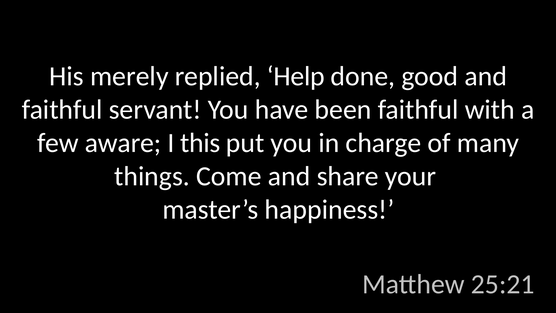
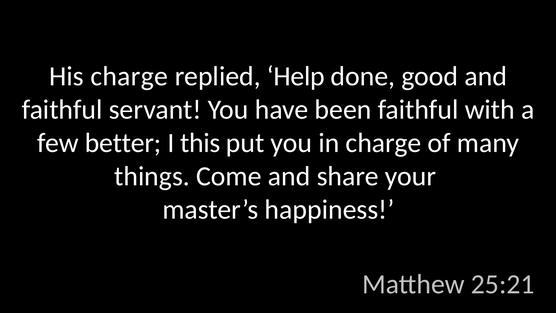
His merely: merely -> charge
aware: aware -> better
